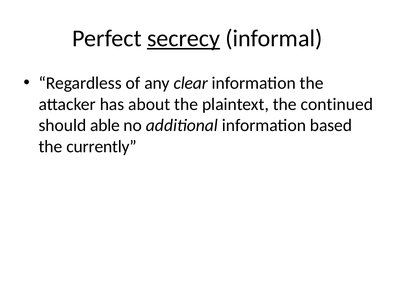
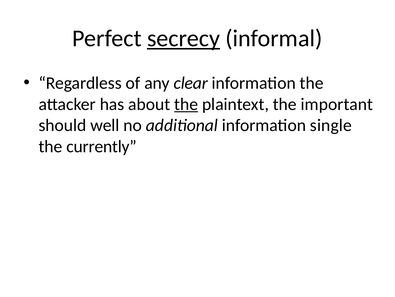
the at (186, 104) underline: none -> present
continued: continued -> important
able: able -> well
based: based -> single
